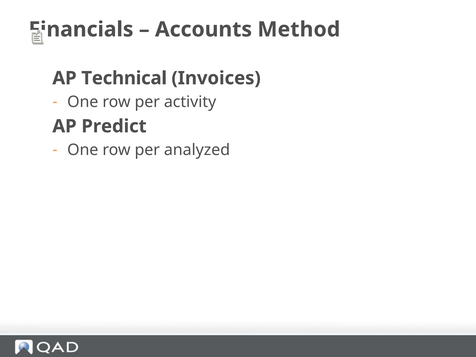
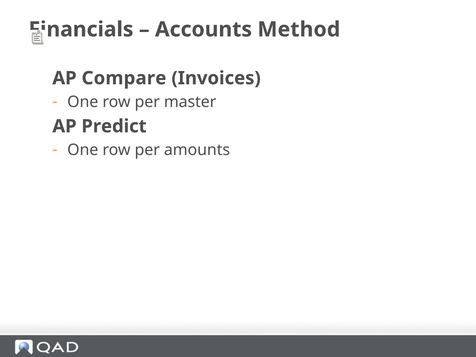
Technical: Technical -> Compare
activity: activity -> master
analyzed: analyzed -> amounts
